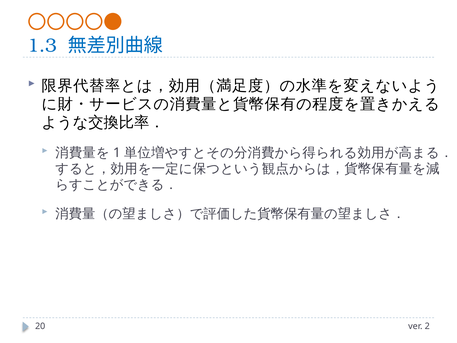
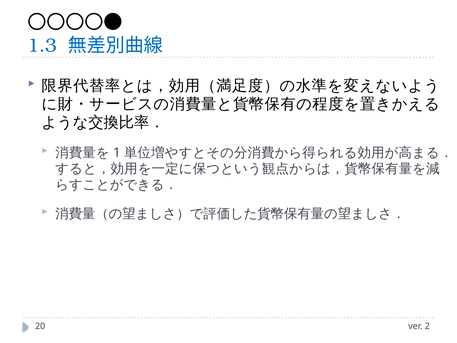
〇〇〇〇● colour: orange -> black
